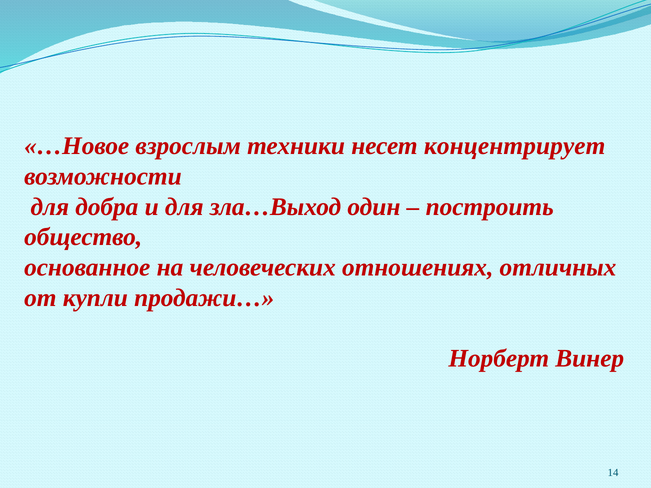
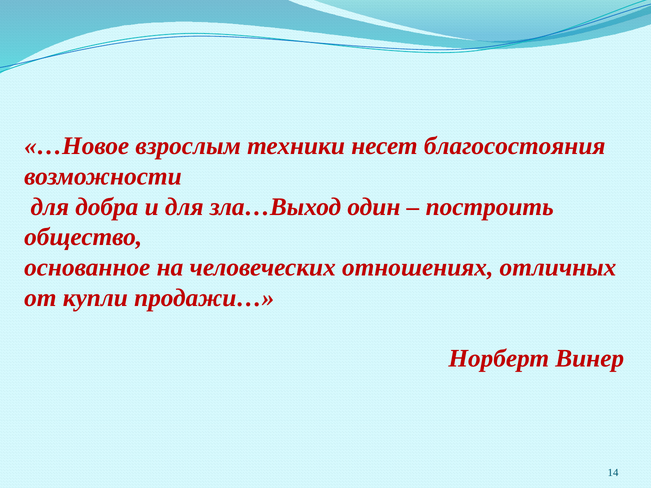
концентрирует: концентрирует -> благосостояния
